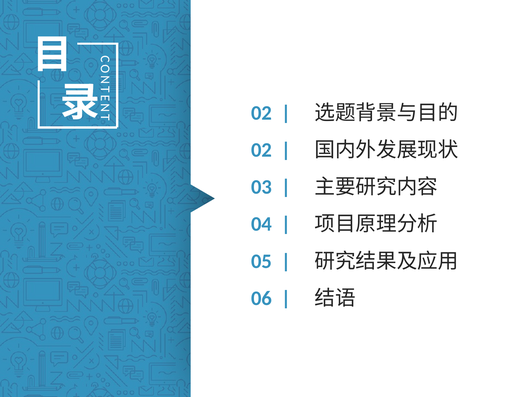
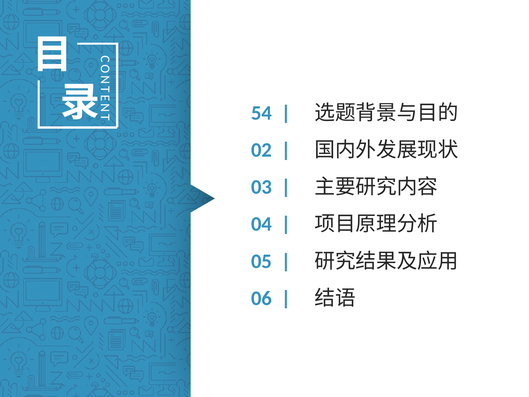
02 at (262, 113): 02 -> 54
